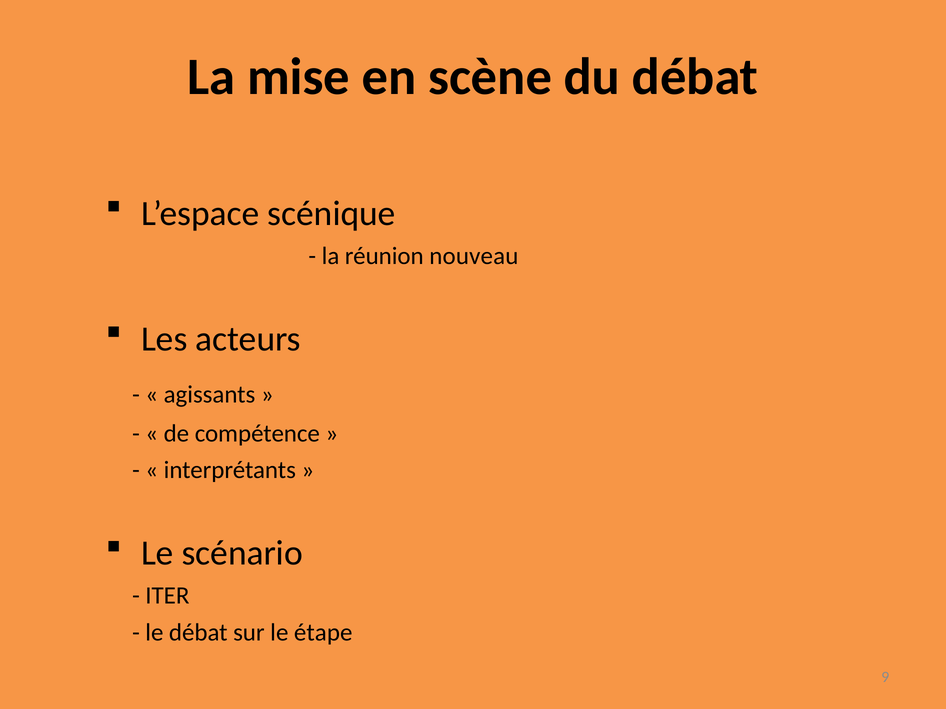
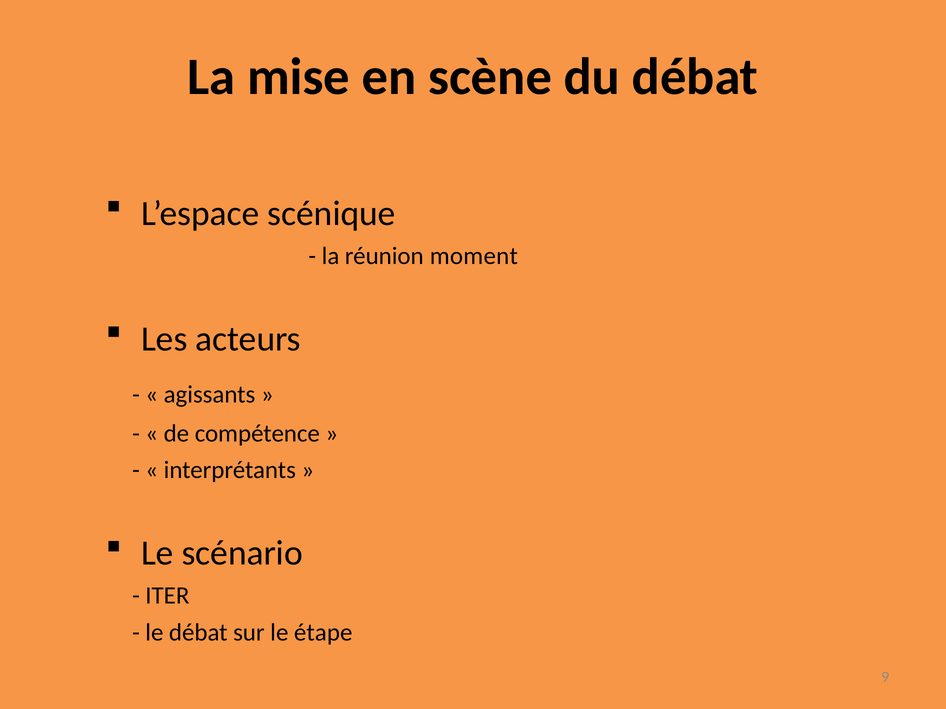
nouveau: nouveau -> moment
